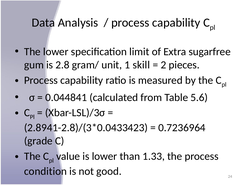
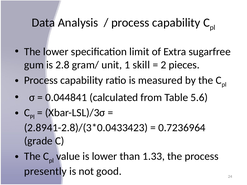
condition: condition -> presently
